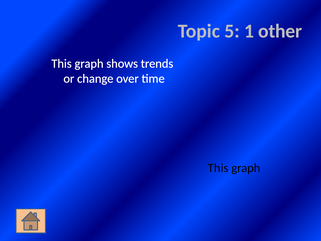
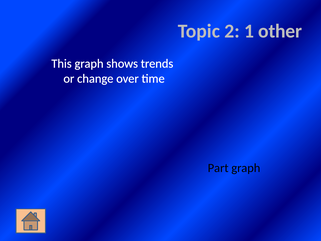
5: 5 -> 2
This at (218, 168): This -> Part
